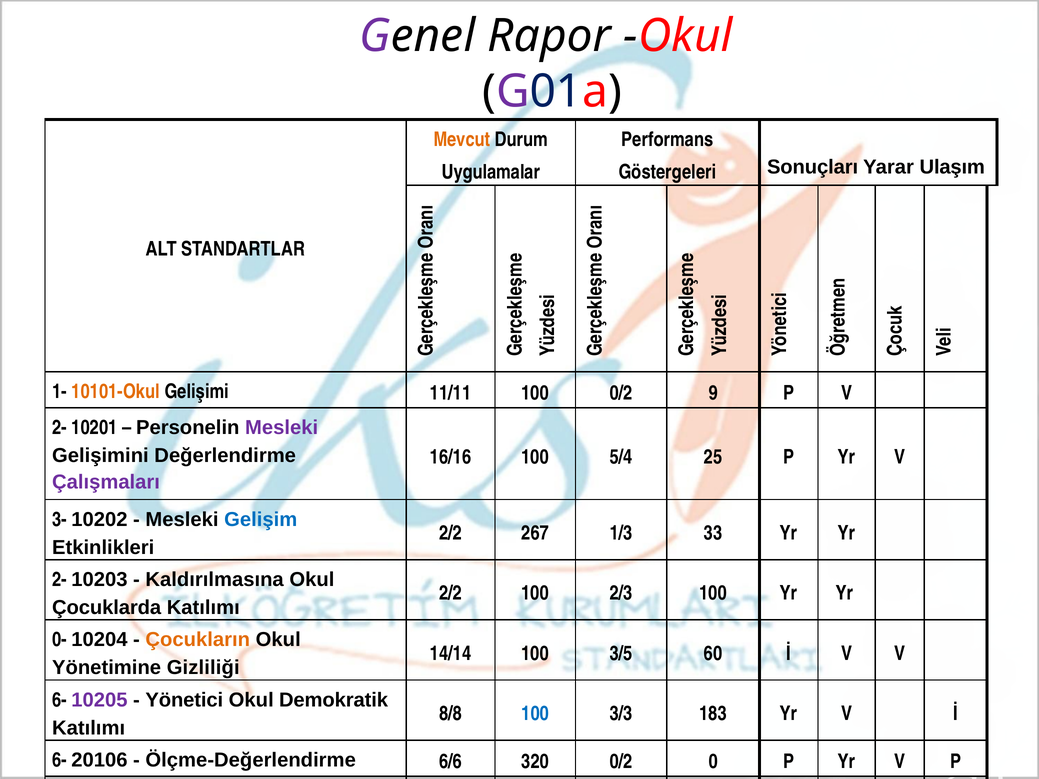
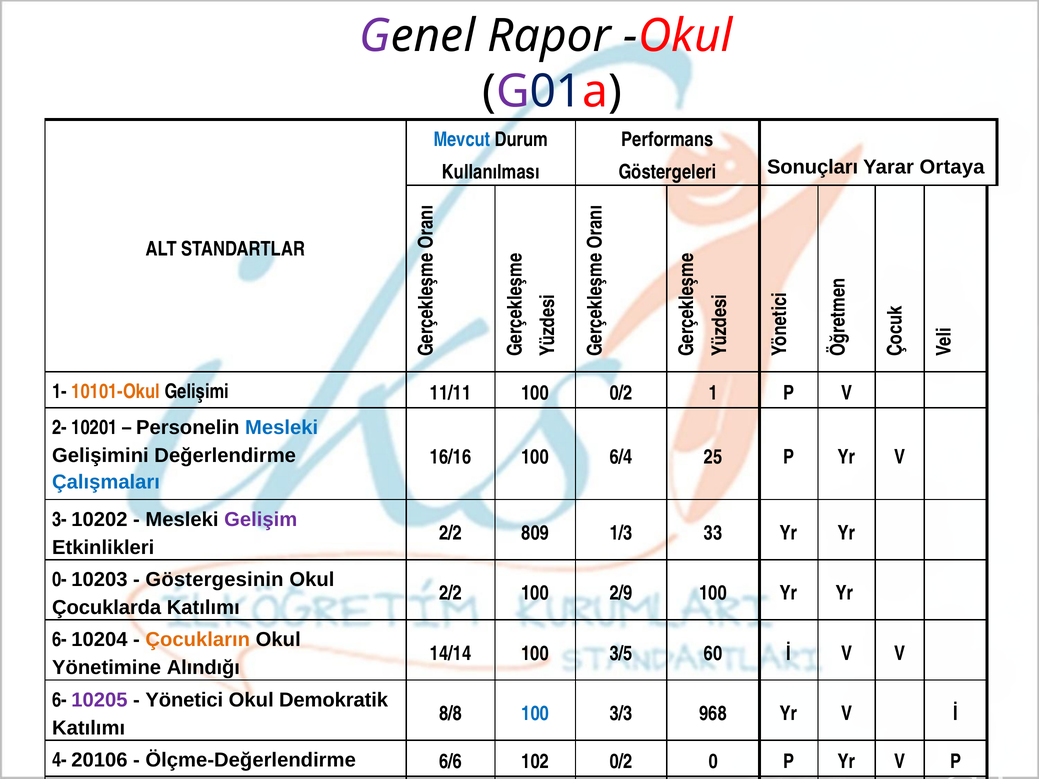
Mevcut colour: orange -> blue
Uygulamalar: Uygulamalar -> Kullanılması
Ulaşım: Ulaşım -> Ortaya
9: 9 -> 1
Mesleki at (282, 428) colour: purple -> blue
5/4: 5/4 -> 6/4
Çalışmaları colour: purple -> blue
Gelişim colour: blue -> purple
267: 267 -> 809
2- at (59, 580): 2- -> 0-
Kaldırılmasına: Kaldırılmasına -> Göstergesinin
2/3: 2/3 -> 2/9
0- at (59, 640): 0- -> 6-
Gizliliği: Gizliliği -> Alındığı
183: 183 -> 968
6- at (59, 760): 6- -> 4-
320: 320 -> 102
